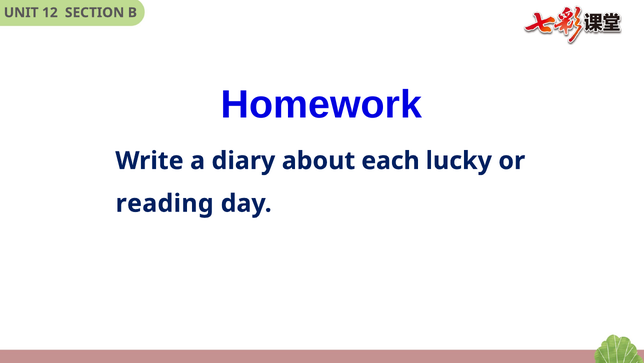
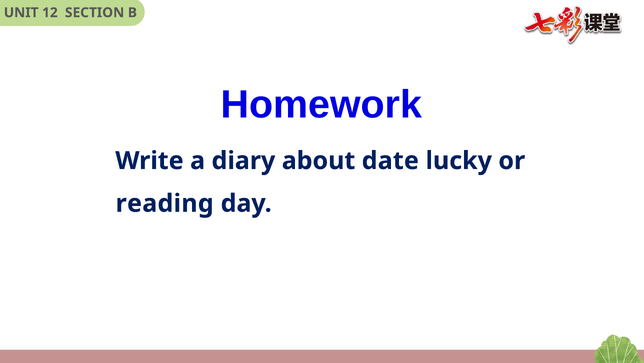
each: each -> date
